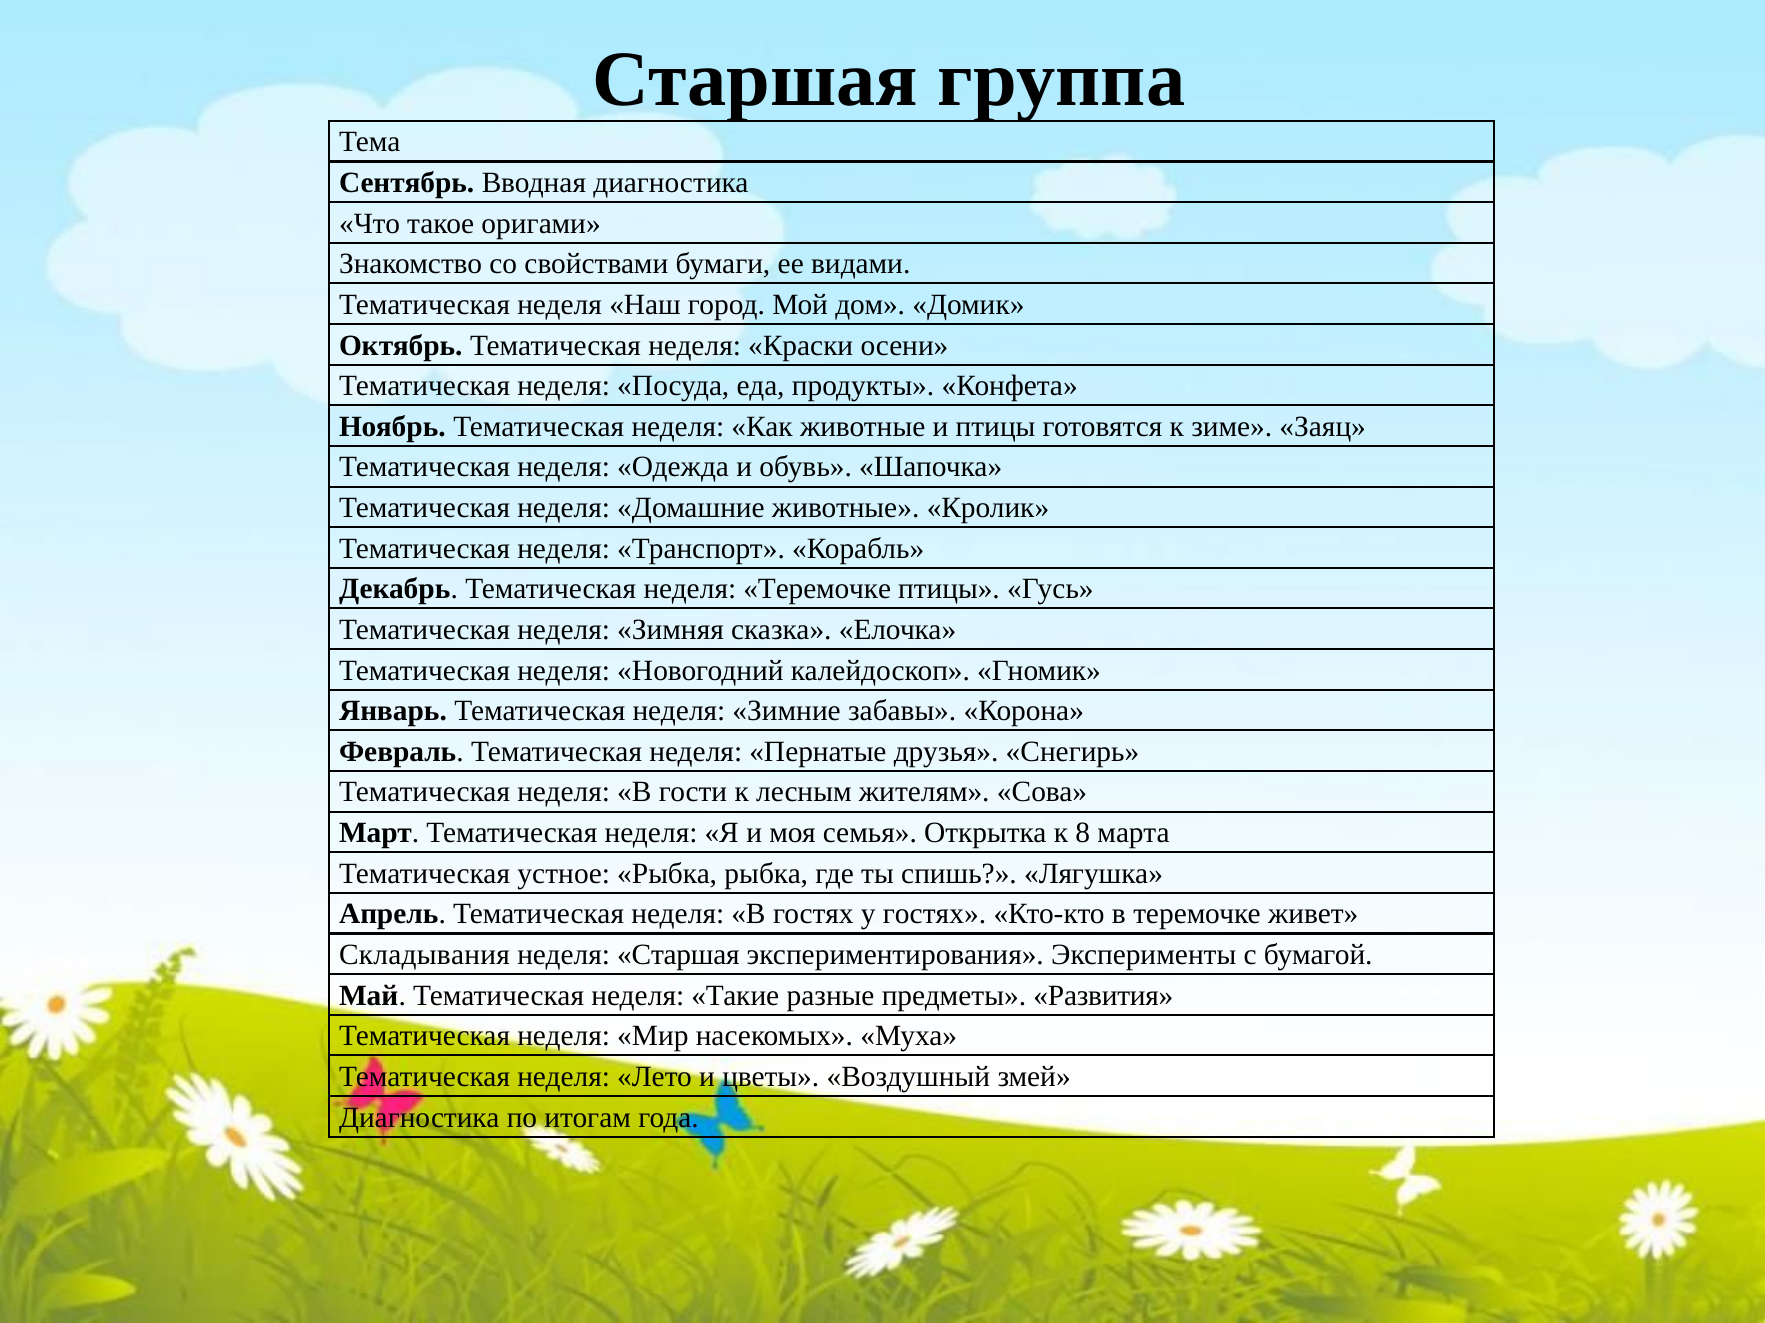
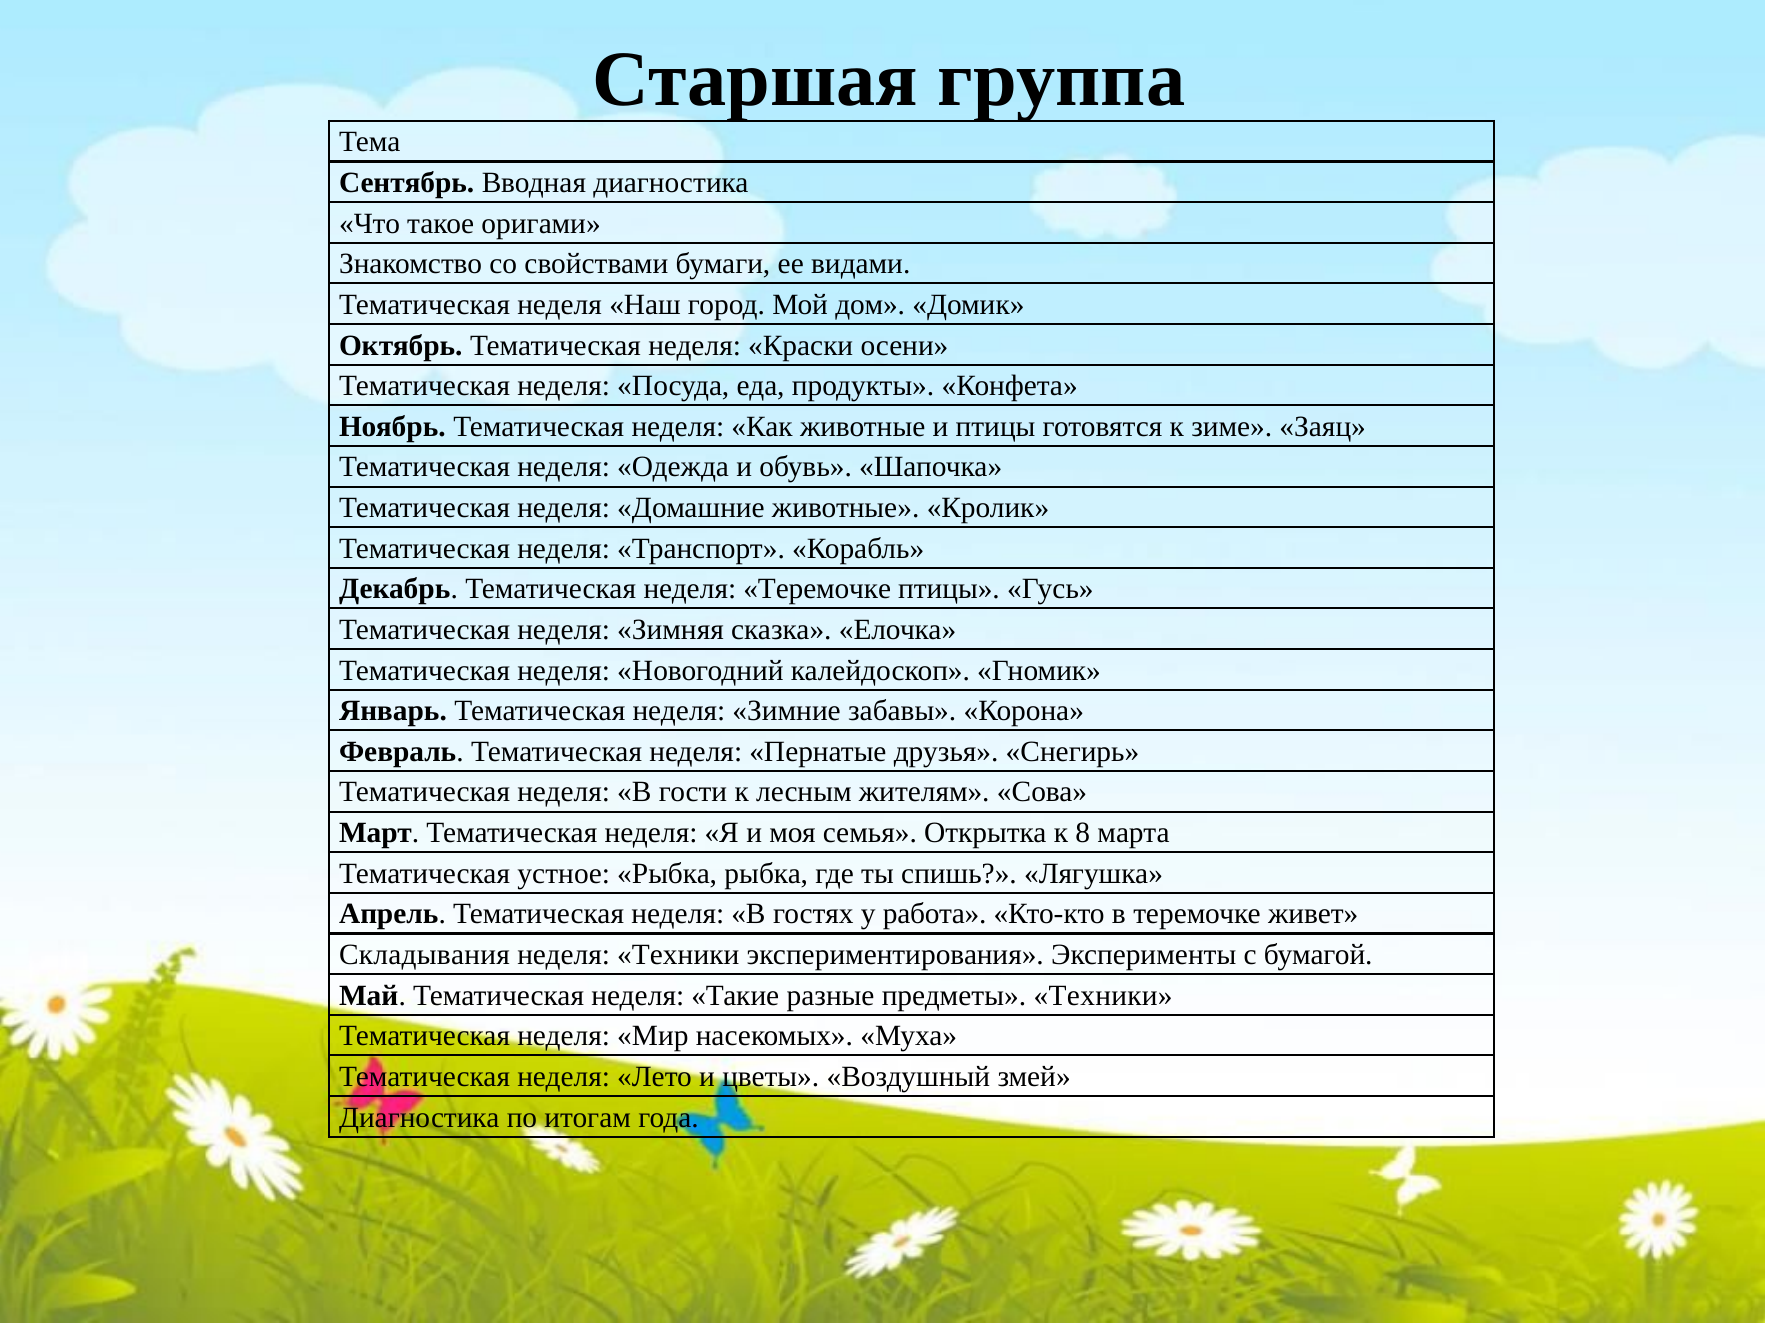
у гостях: гостях -> работа
неделя Старшая: Старшая -> Техники
предметы Развития: Развития -> Техники
